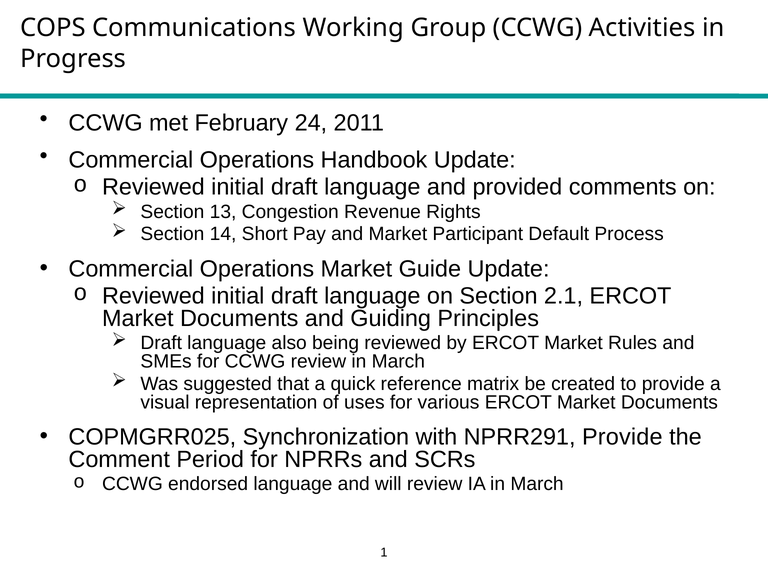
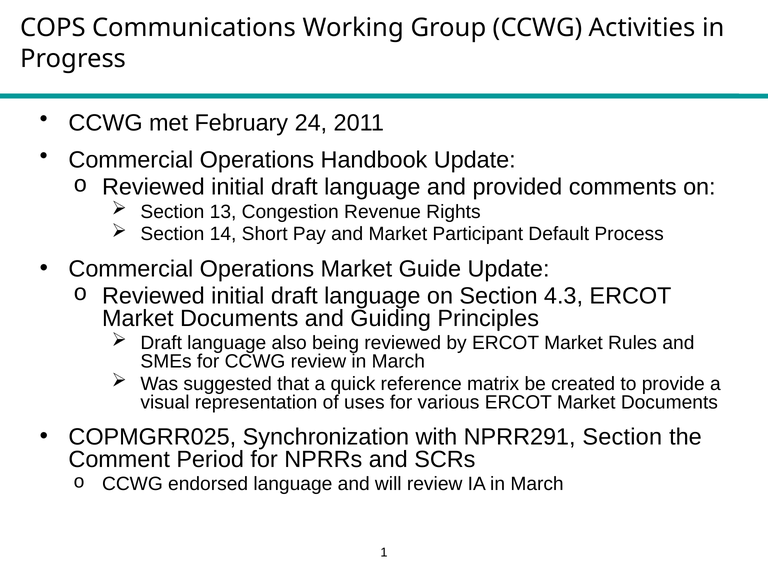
2.1: 2.1 -> 4.3
NPRR291 Provide: Provide -> Section
